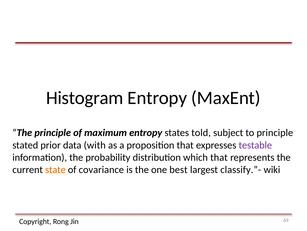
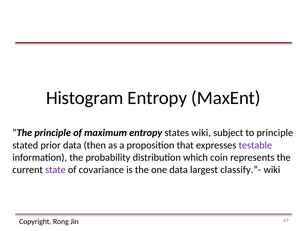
states told: told -> wiki
with: with -> then
which that: that -> coin
state colour: orange -> purple
one best: best -> data
